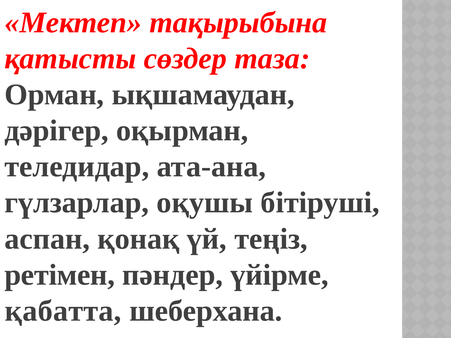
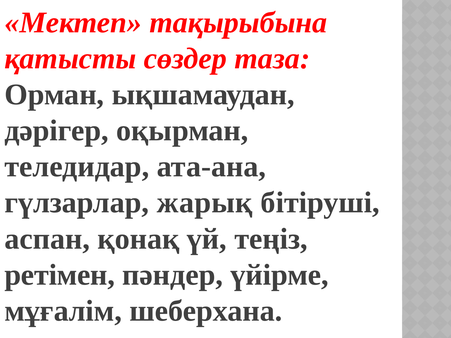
оқушы: оқушы -> жарық
қабатта: қабатта -> мұғалім
